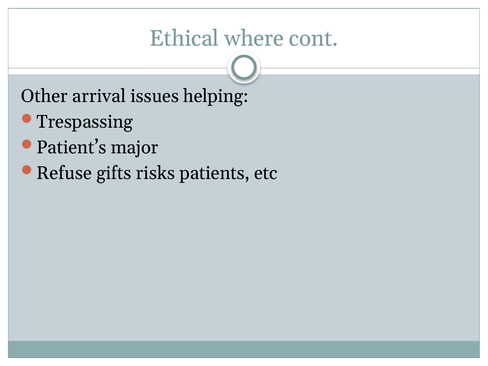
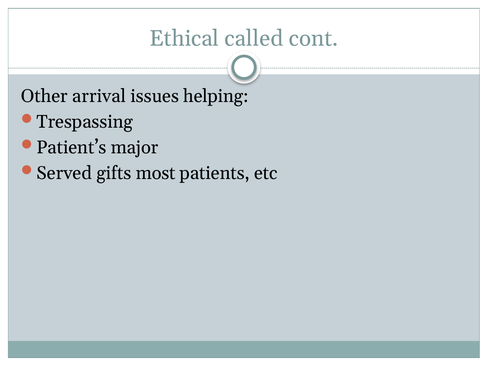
where: where -> called
Refuse: Refuse -> Served
risks: risks -> most
